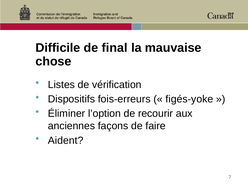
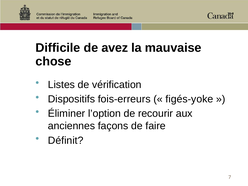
final: final -> avez
Aident: Aident -> Définit
